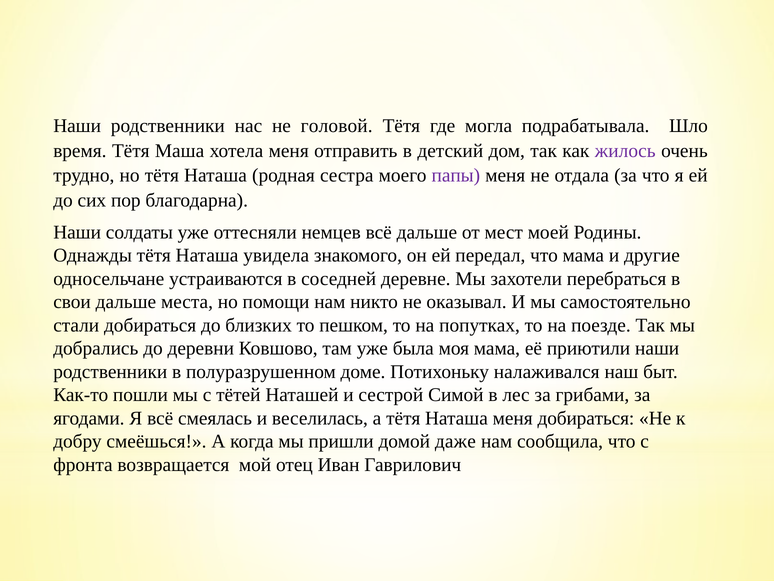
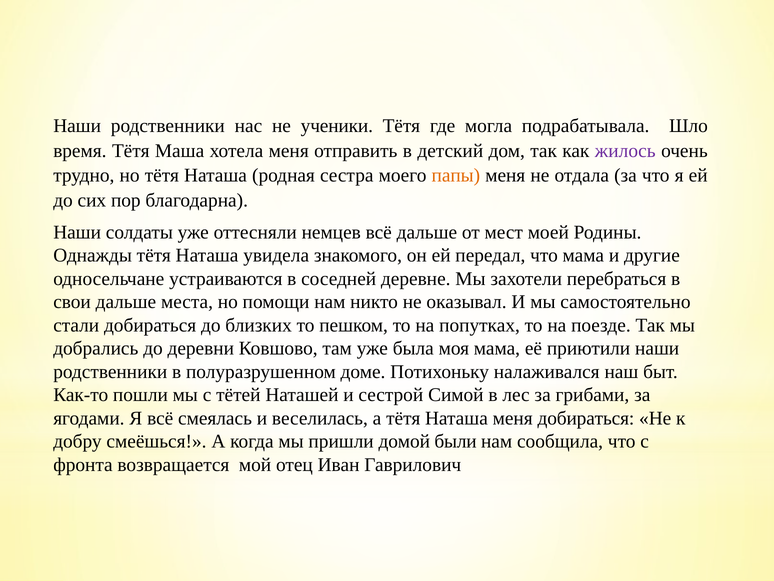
головой: головой -> ученики
папы colour: purple -> orange
даже: даже -> были
